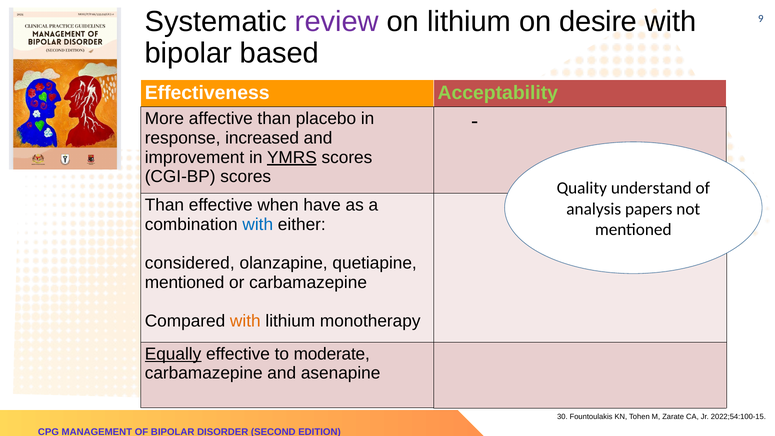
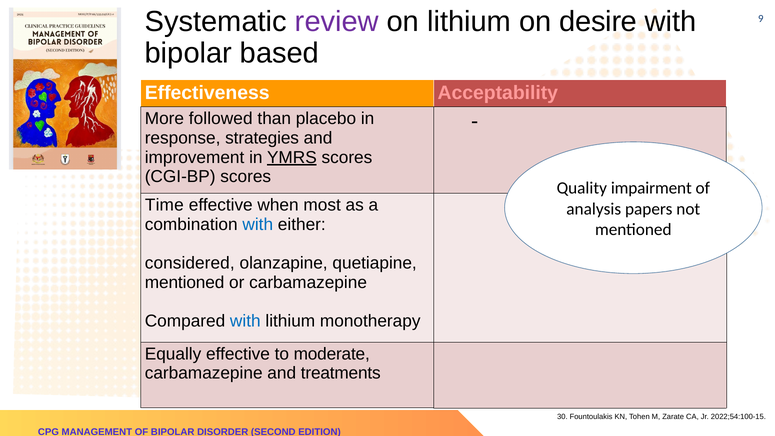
Acceptability colour: light green -> pink
affective: affective -> followed
increased: increased -> strategies
understand: understand -> impairment
Than at (164, 205): Than -> Time
have: have -> most
with at (245, 321) colour: orange -> blue
Equally underline: present -> none
asenapine: asenapine -> treatments
